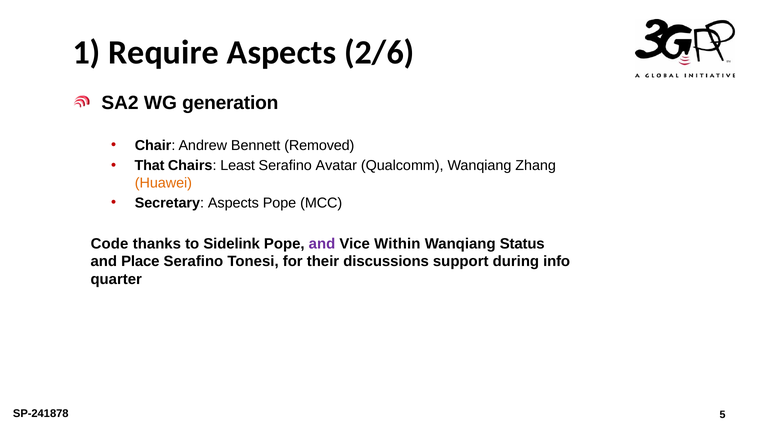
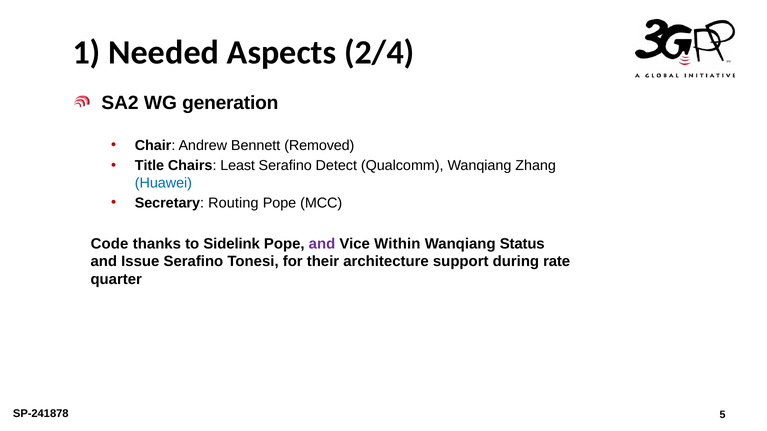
Require: Require -> Needed
2/6: 2/6 -> 2/4
That: That -> Title
Avatar: Avatar -> Detect
Huawei colour: orange -> blue
Secretary Aspects: Aspects -> Routing
Place: Place -> Issue
discussions: discussions -> architecture
info: info -> rate
